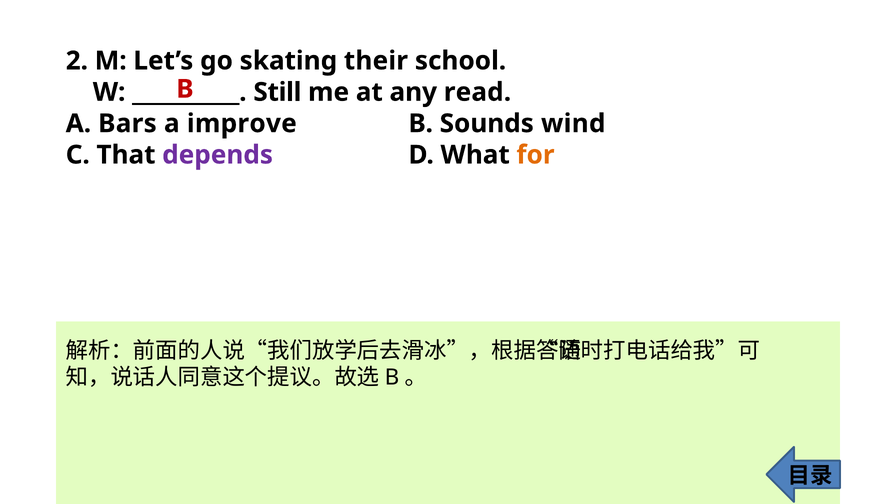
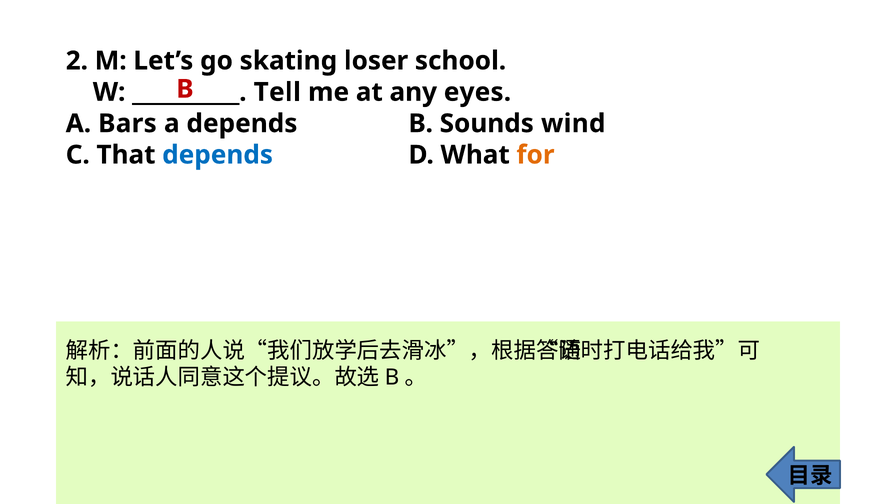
their: their -> loser
Still: Still -> Tell
read: read -> eyes
a improve: improve -> depends
depends at (218, 155) colour: purple -> blue
